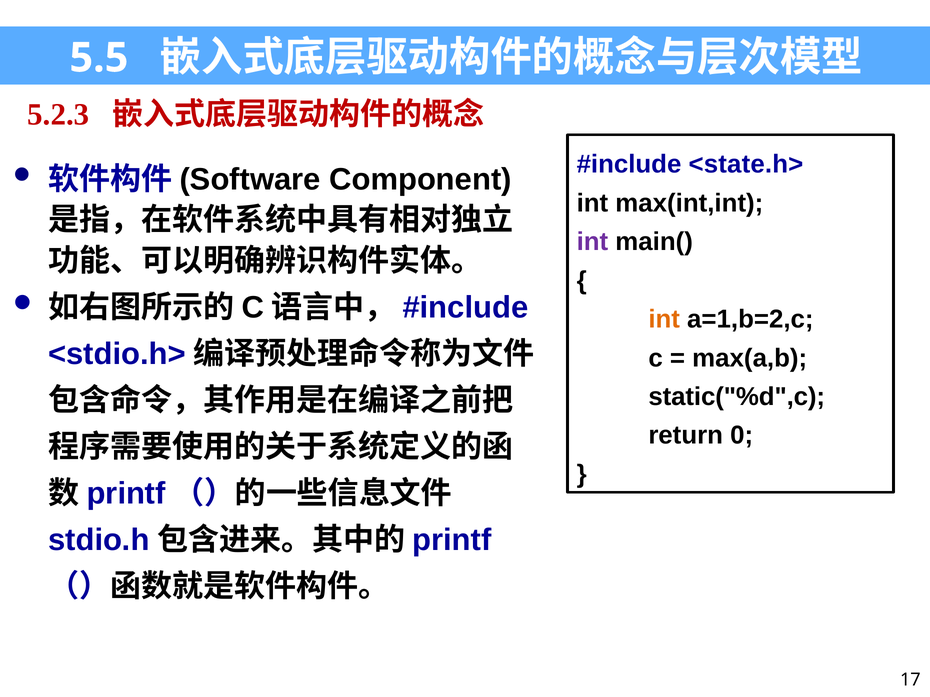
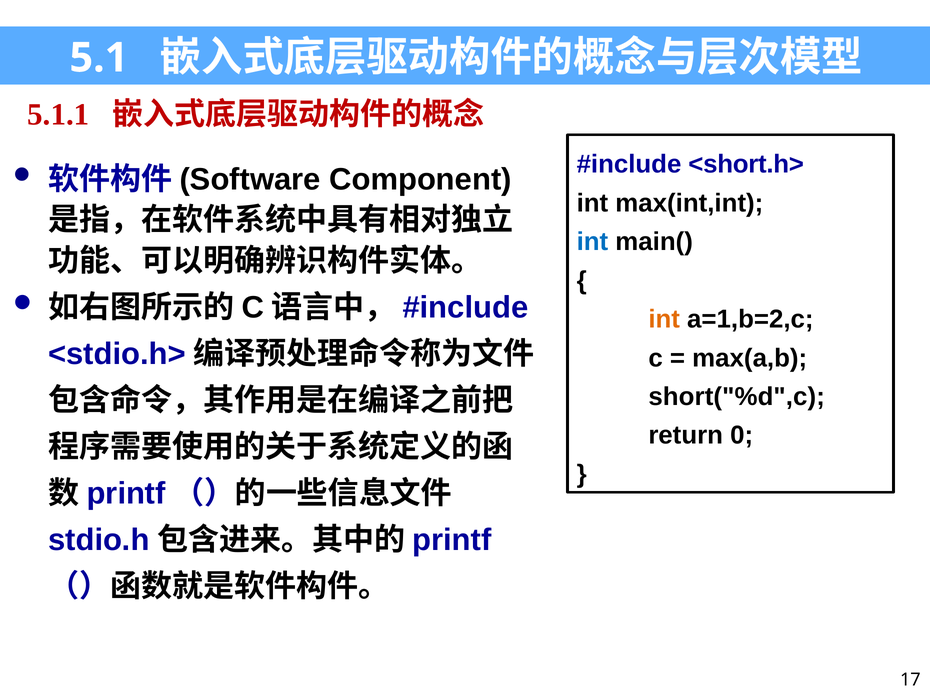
5.5: 5.5 -> 5.1
5.2.3: 5.2.3 -> 5.1.1
<state.h>: <state.h> -> <short.h>
int at (592, 242) colour: purple -> blue
static("%d",c: static("%d",c -> short("%d",c
